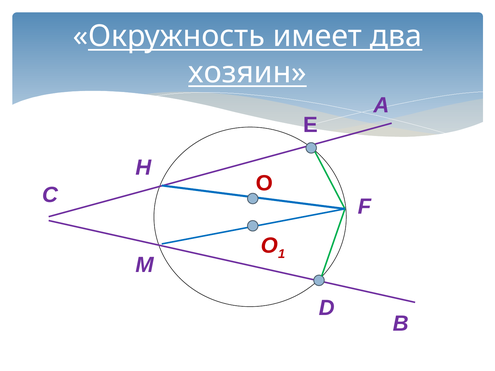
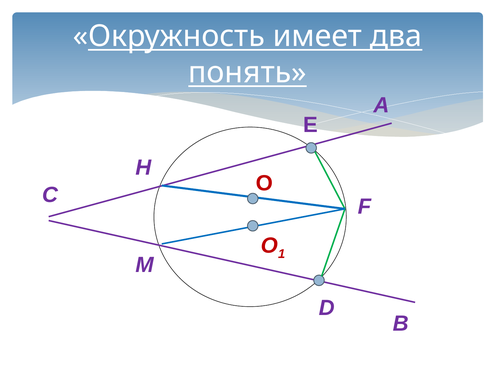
хозяин: хозяин -> понять
